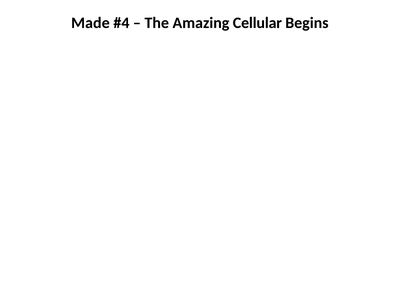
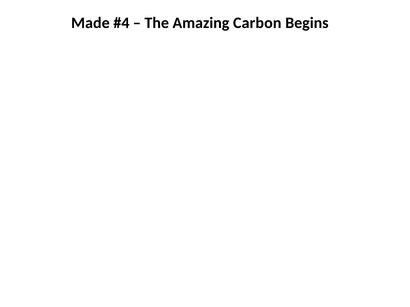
Cellular: Cellular -> Carbon
